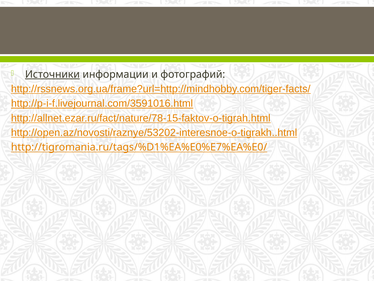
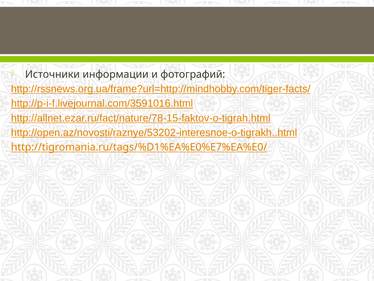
Источники underline: present -> none
